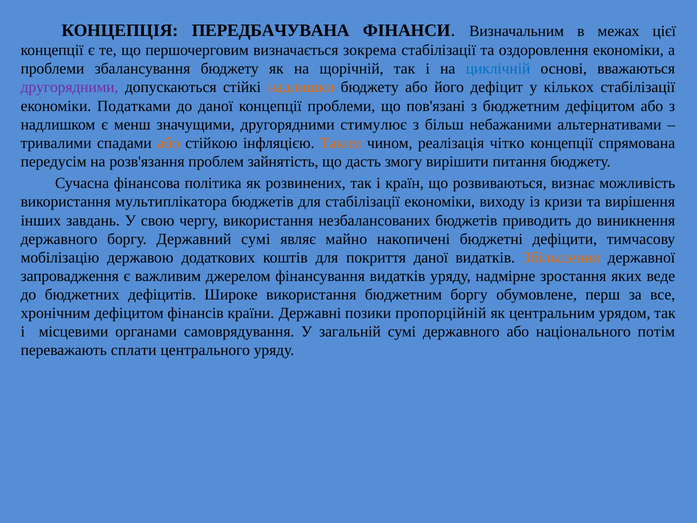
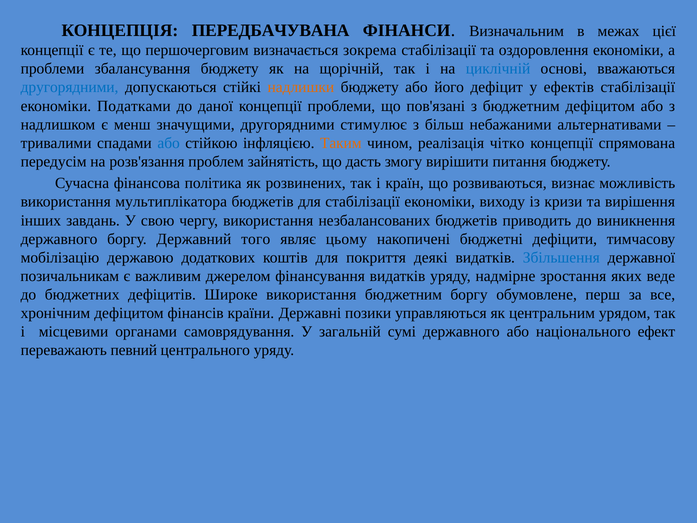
другорядними at (70, 87) colour: purple -> blue
кількох: кількох -> ефектів
або at (169, 143) colour: orange -> blue
Державний сумі: сумі -> того
майно: майно -> цьому
покриття даної: даної -> деякі
Збільшення colour: orange -> blue
запровадження: запровадження -> позичальникам
пропорційній: пропорційній -> управляються
потім: потім -> ефект
сплати: сплати -> певний
